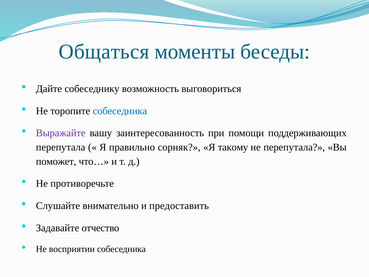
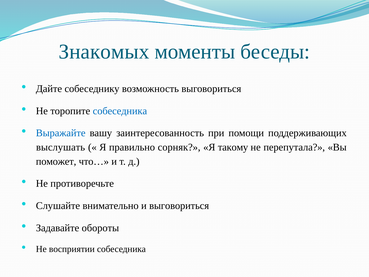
Общаться: Общаться -> Знакомых
Выражайте colour: purple -> blue
перепутала at (61, 147): перепутала -> выслушать
и предоставить: предоставить -> выговориться
отчество: отчество -> обороты
